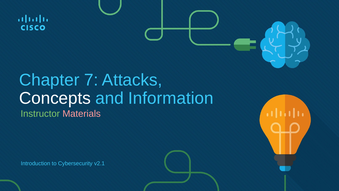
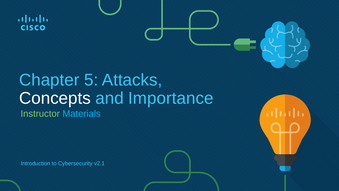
7: 7 -> 5
Information: Information -> Importance
Materials colour: pink -> light blue
